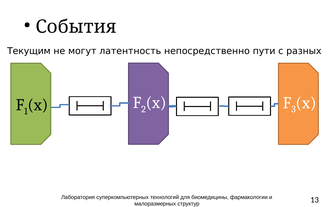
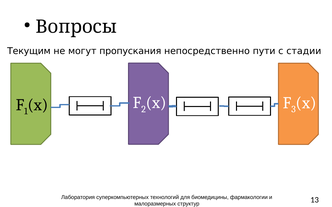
События: События -> Вопросы
латентность: латентность -> пропускания
разных: разных -> стадии
